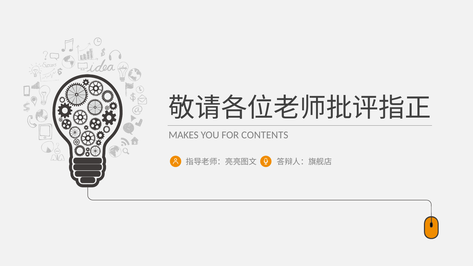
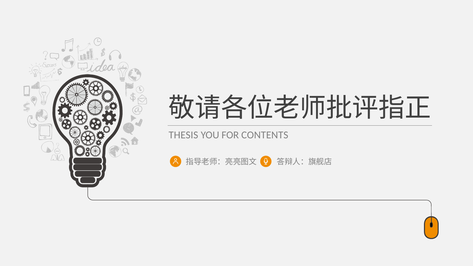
MAKES: MAKES -> THESIS
